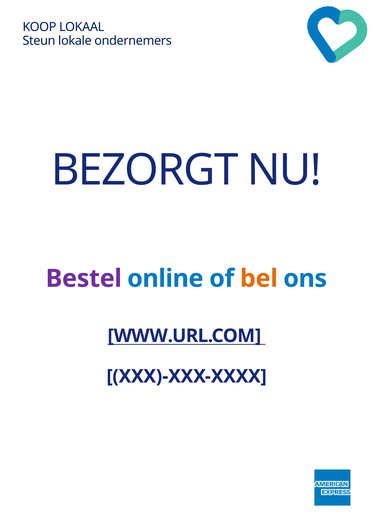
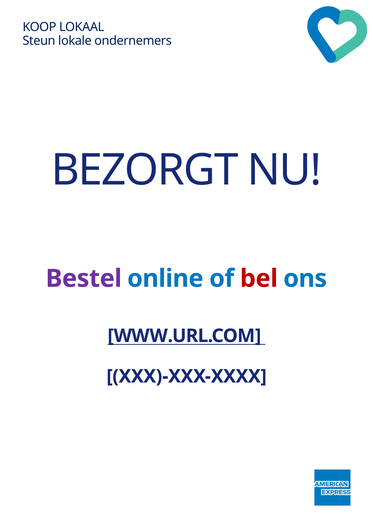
bel colour: orange -> red
